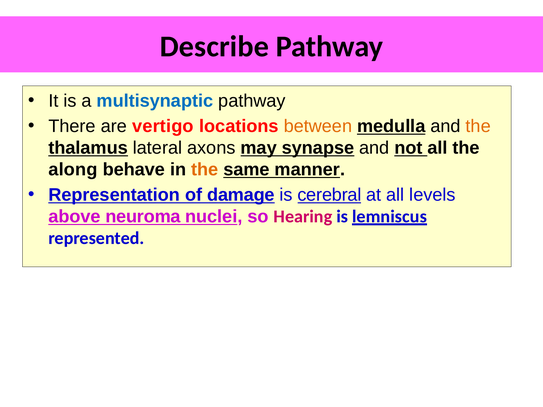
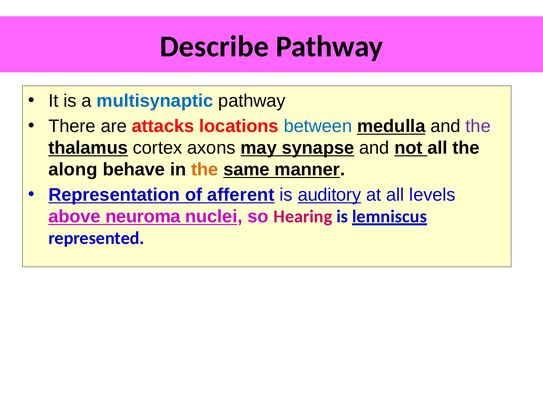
vertigo: vertigo -> attacks
between colour: orange -> blue
the at (478, 126) colour: orange -> purple
lateral: lateral -> cortex
damage: damage -> afferent
cerebral: cerebral -> auditory
